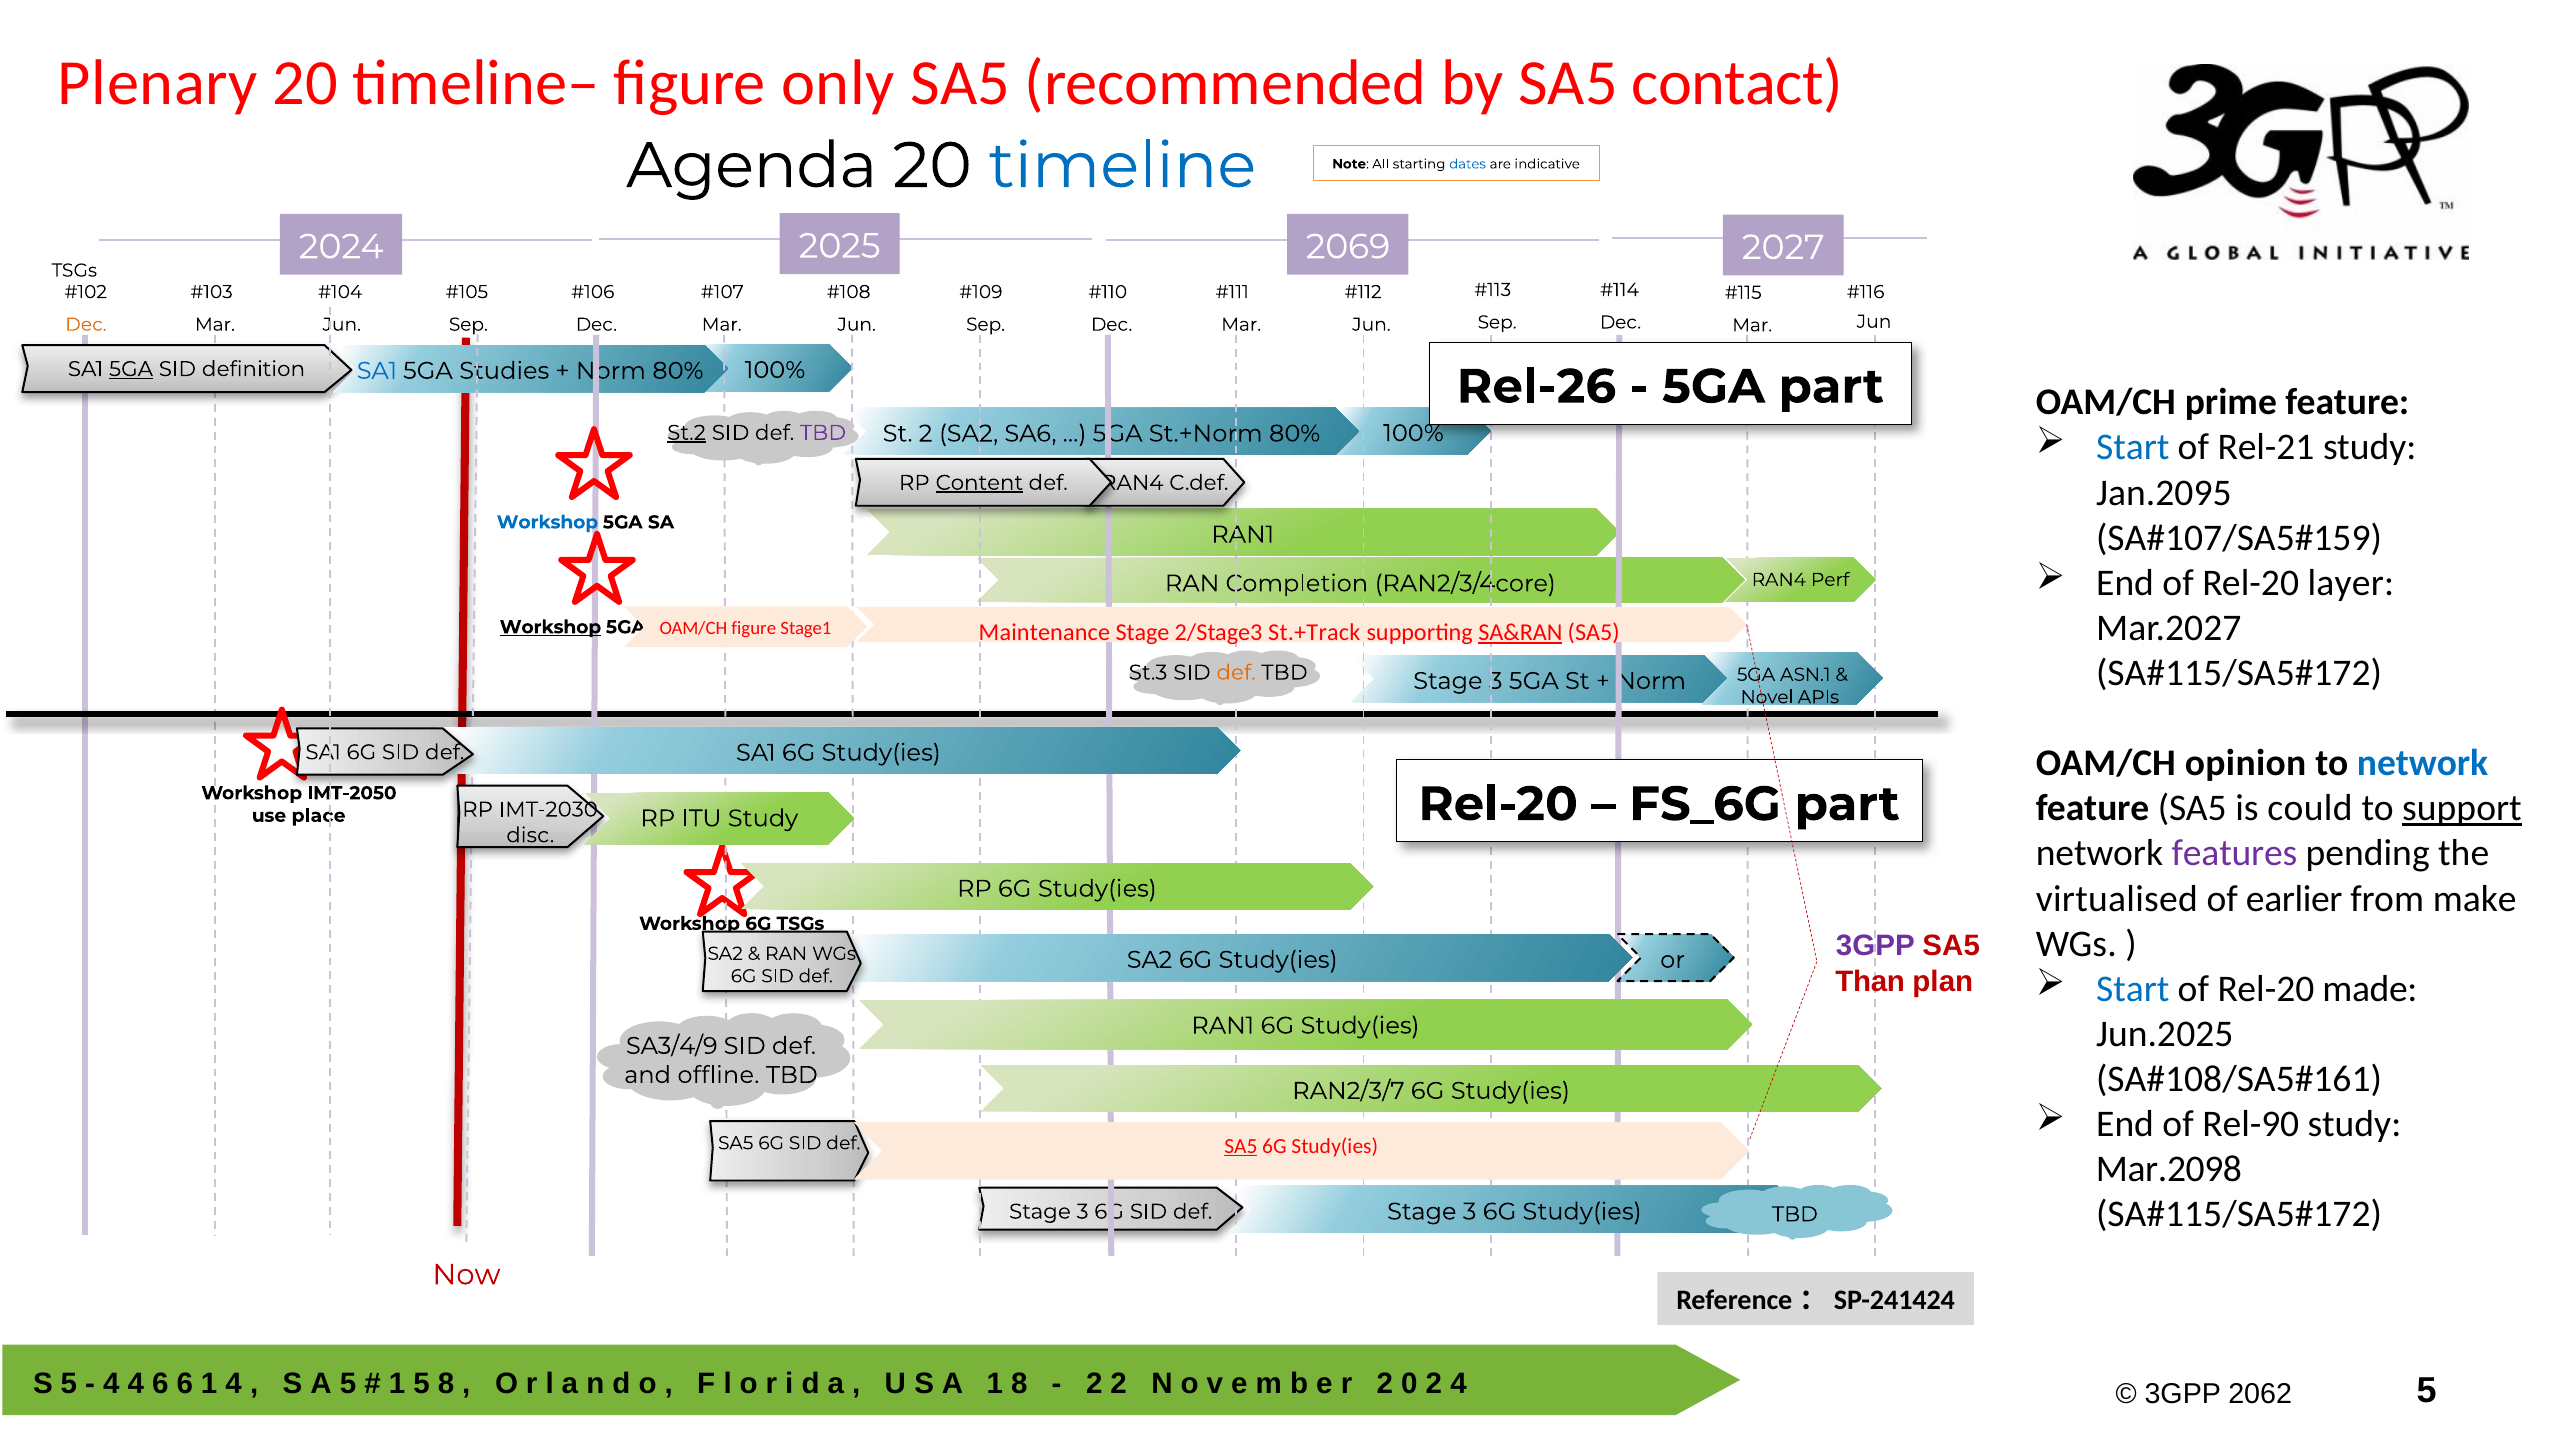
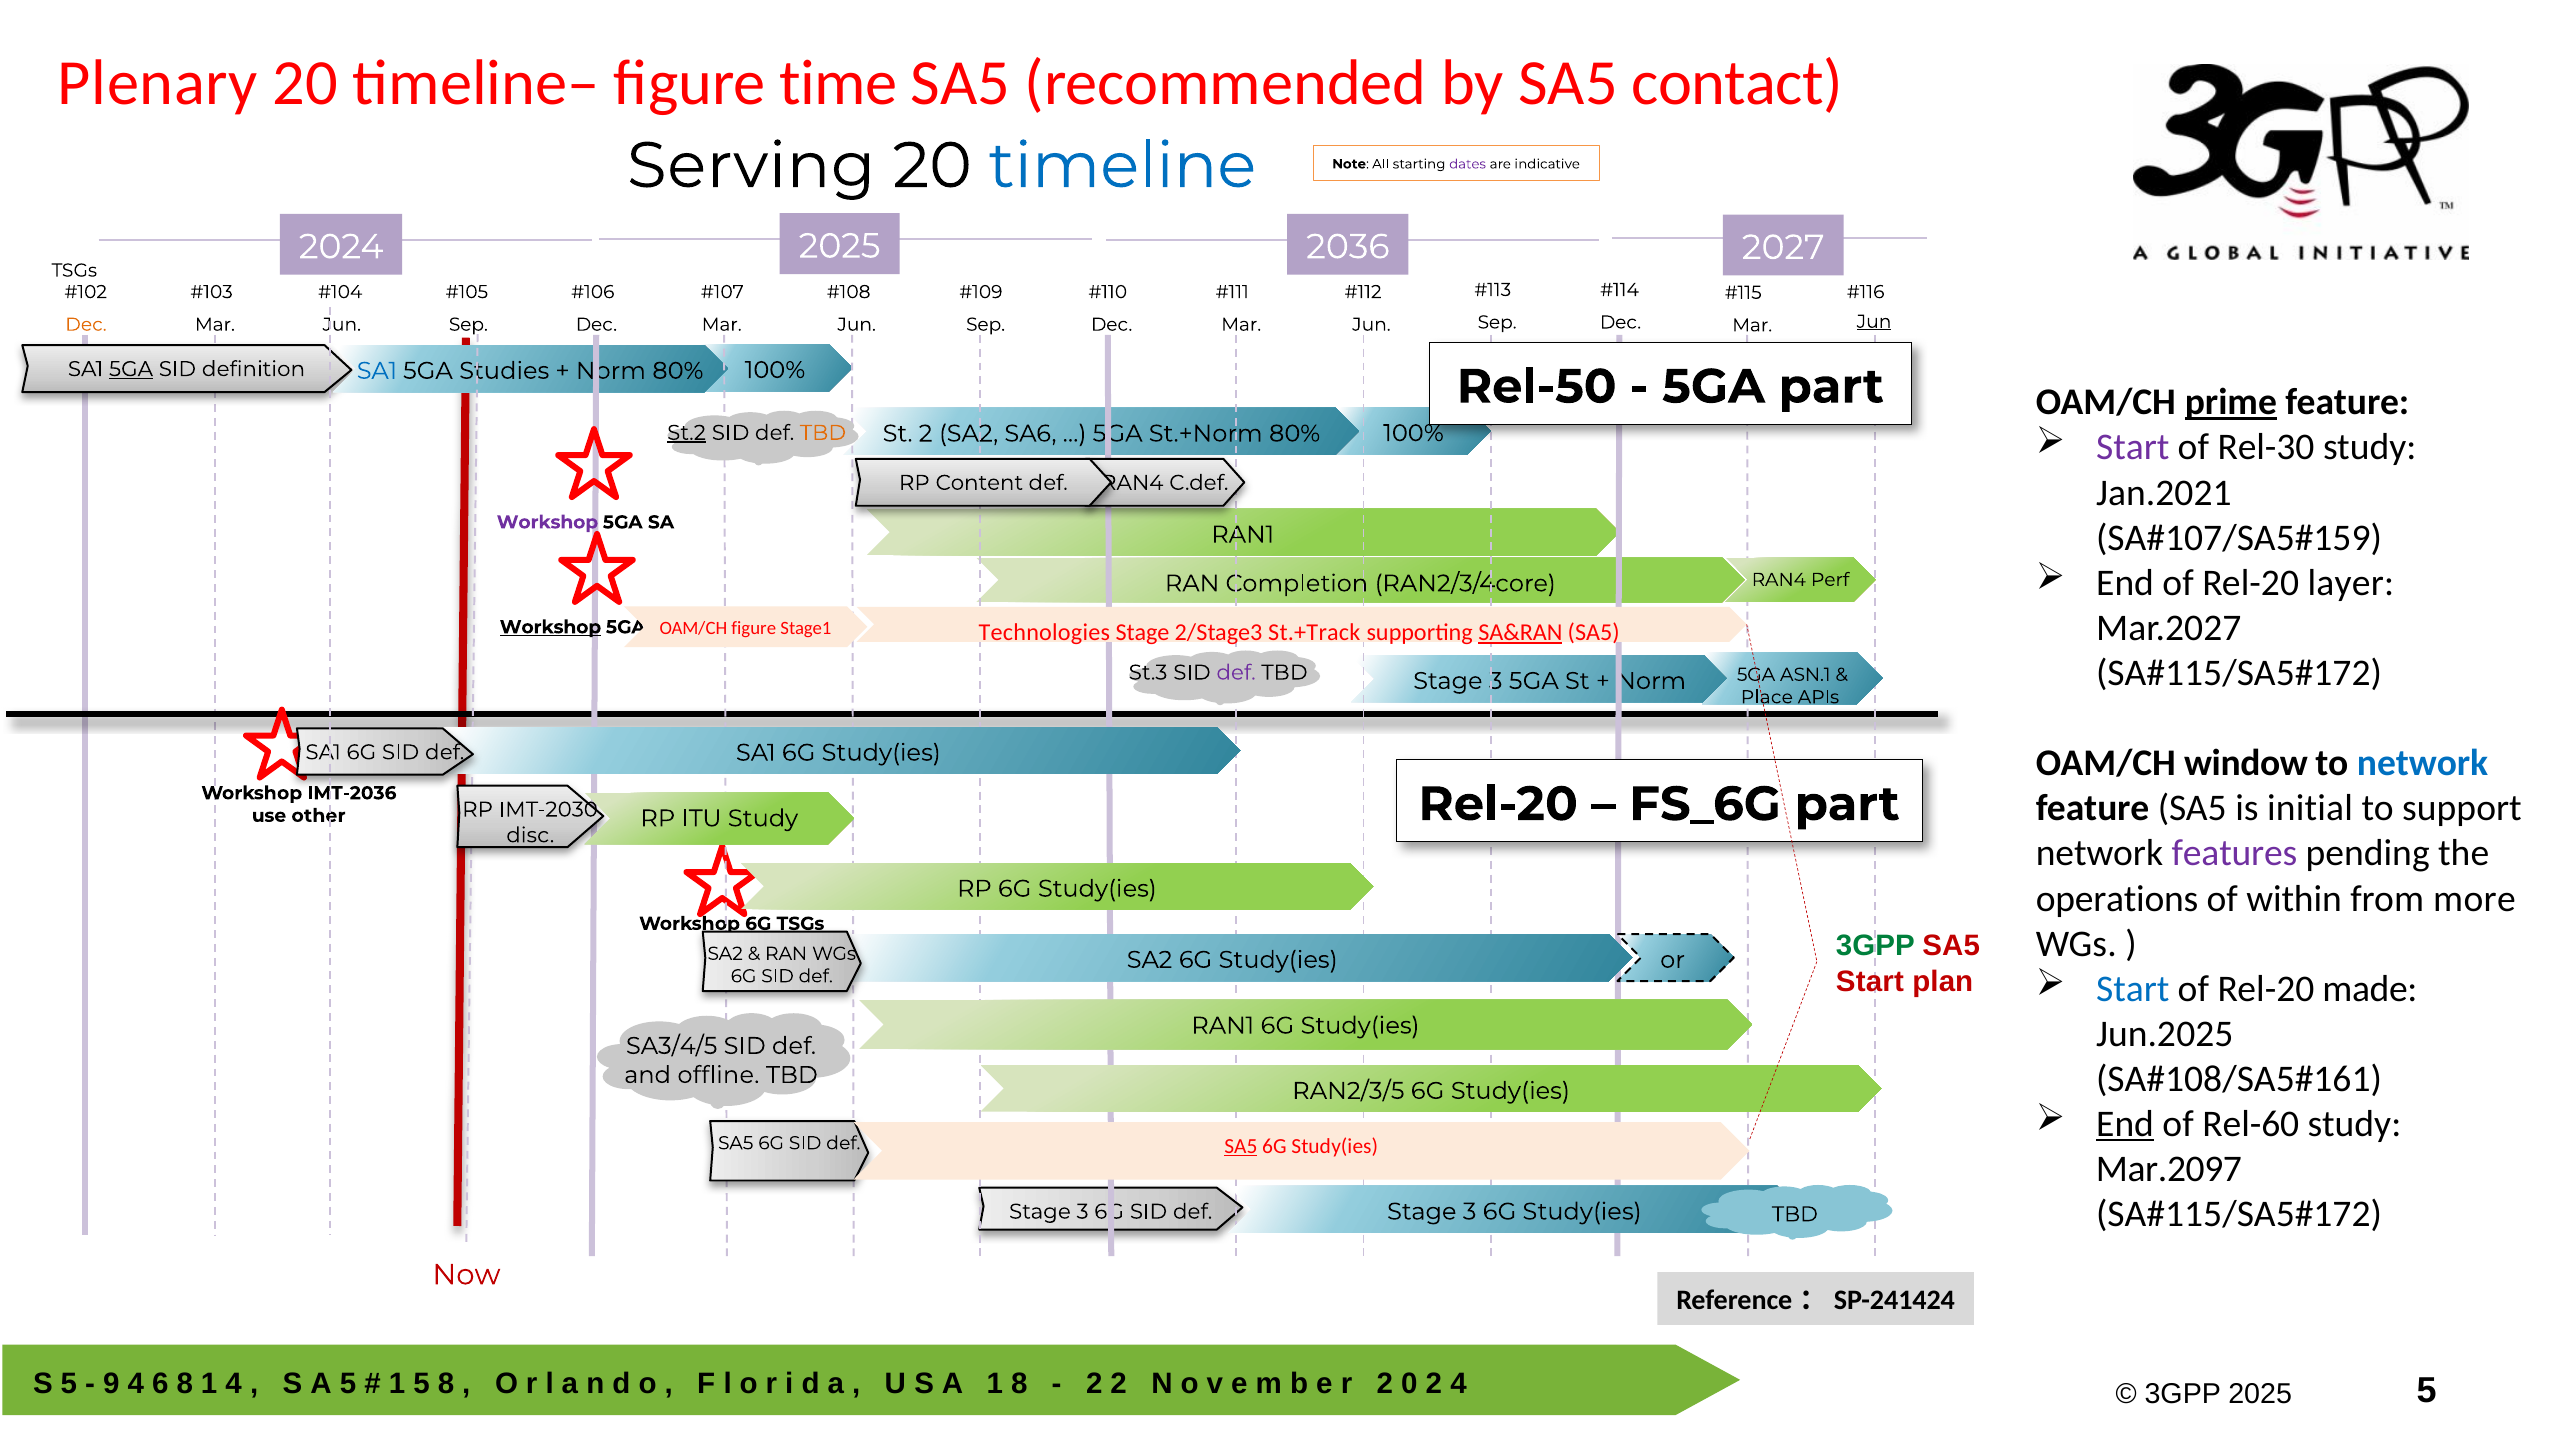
only: only -> time
Agenda: Agenda -> Serving
dates colour: blue -> purple
2069: 2069 -> 2036
Jun at (1874, 322) underline: none -> present
Rel-26: Rel-26 -> Rel-50
prime underline: none -> present
Start at (2133, 448) colour: blue -> purple
Rel-21: Rel-21 -> Rel-30
TBD at (823, 433) colour: purple -> orange
Jan.2095: Jan.2095 -> Jan.2021
Content underline: present -> none
Workshop at (547, 522) colour: blue -> purple
Maintenance: Maintenance -> Technologies
def at (1236, 673) colour: orange -> purple
Novel: Novel -> Place
opinion: opinion -> window
IMT-2050: IMT-2050 -> IMT-2036
could: could -> initial
support underline: present -> none
place: place -> other
virtualised: virtualised -> operations
earlier: earlier -> within
make: make -> more
3GPP at (1875, 946) colour: purple -> green
Than at (1870, 981): Than -> Start
SA3/4/9: SA3/4/9 -> SA3/4/5
RAN2/3/7: RAN2/3/7 -> RAN2/3/5
End at (2125, 1124) underline: none -> present
Rel-90: Rel-90 -> Rel-60
Mar.2098: Mar.2098 -> Mar.2097
4 at (111, 1384): 4 -> 9
6 at (185, 1384): 6 -> 8
3GPP 2062: 2062 -> 2025
